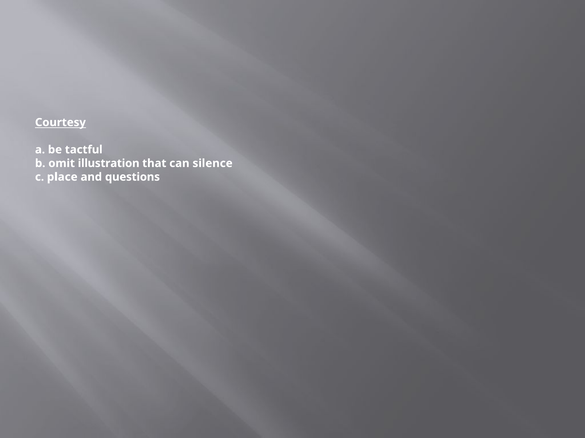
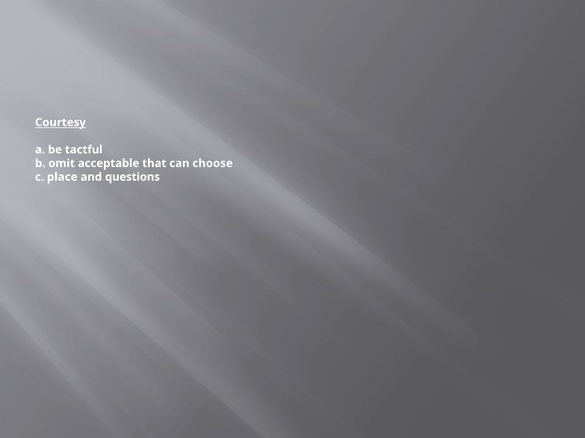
illustration: illustration -> acceptable
silence: silence -> choose
